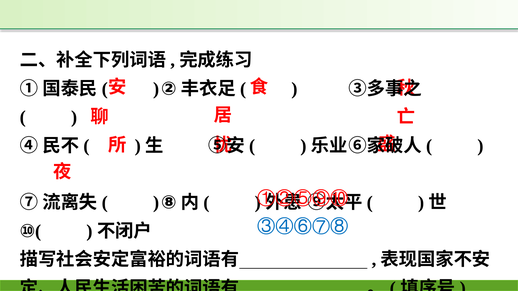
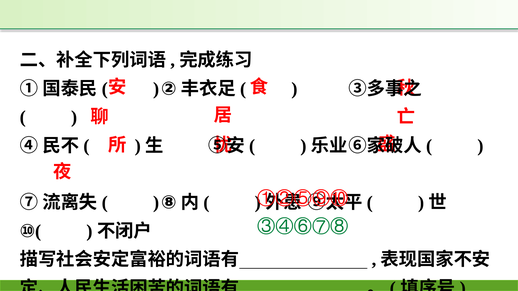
③④⑥⑦⑧ colour: blue -> green
